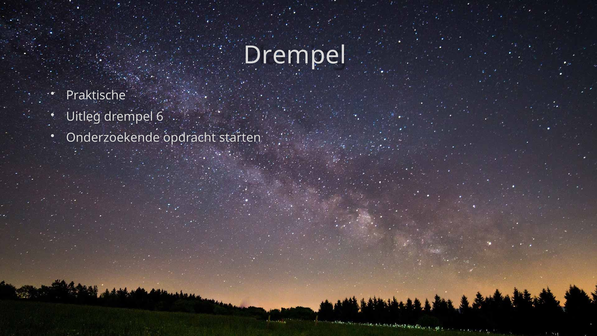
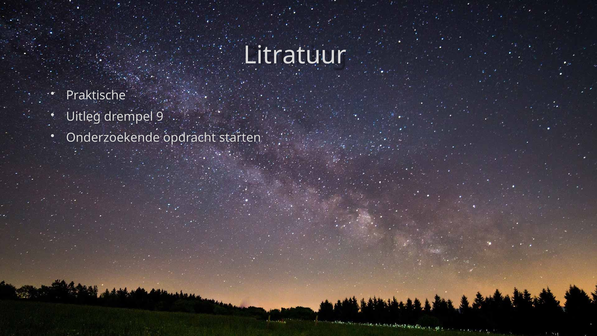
Drempel at (295, 55): Drempel -> Litratuur
6: 6 -> 9
